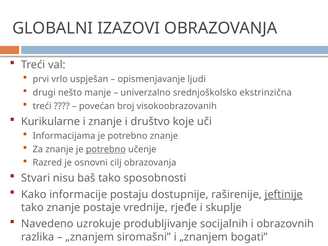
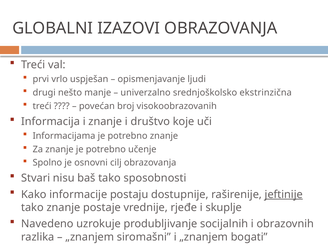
Kurikularne: Kurikularne -> Informacija
potrebno at (106, 149) underline: present -> none
Razred: Razred -> Spolno
